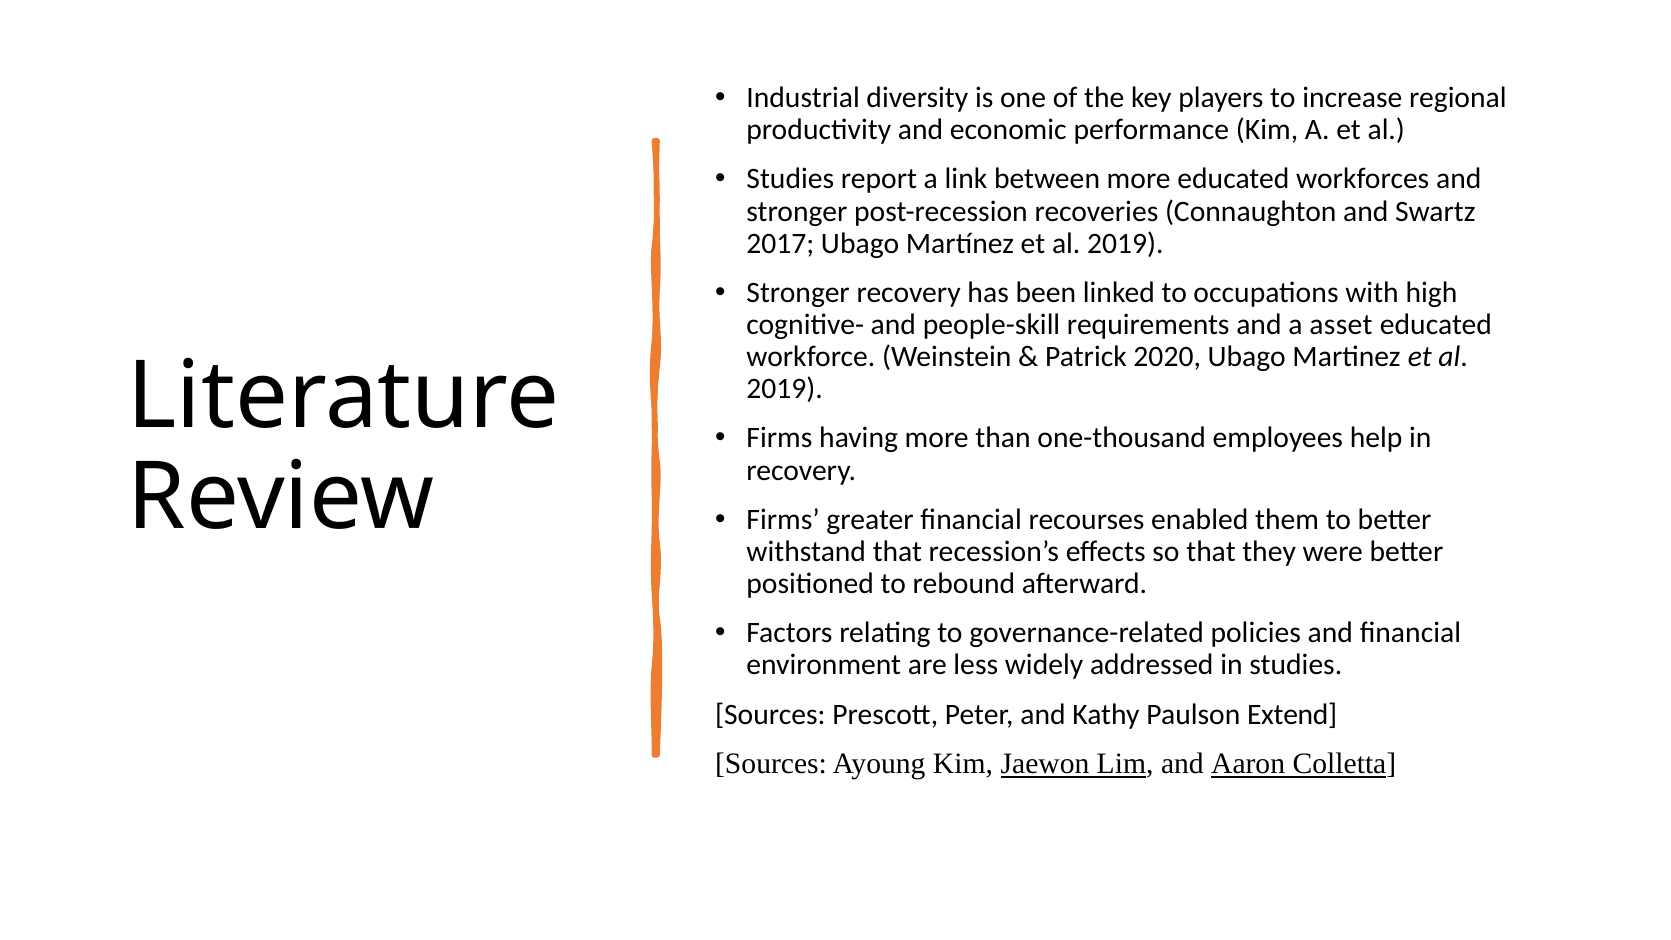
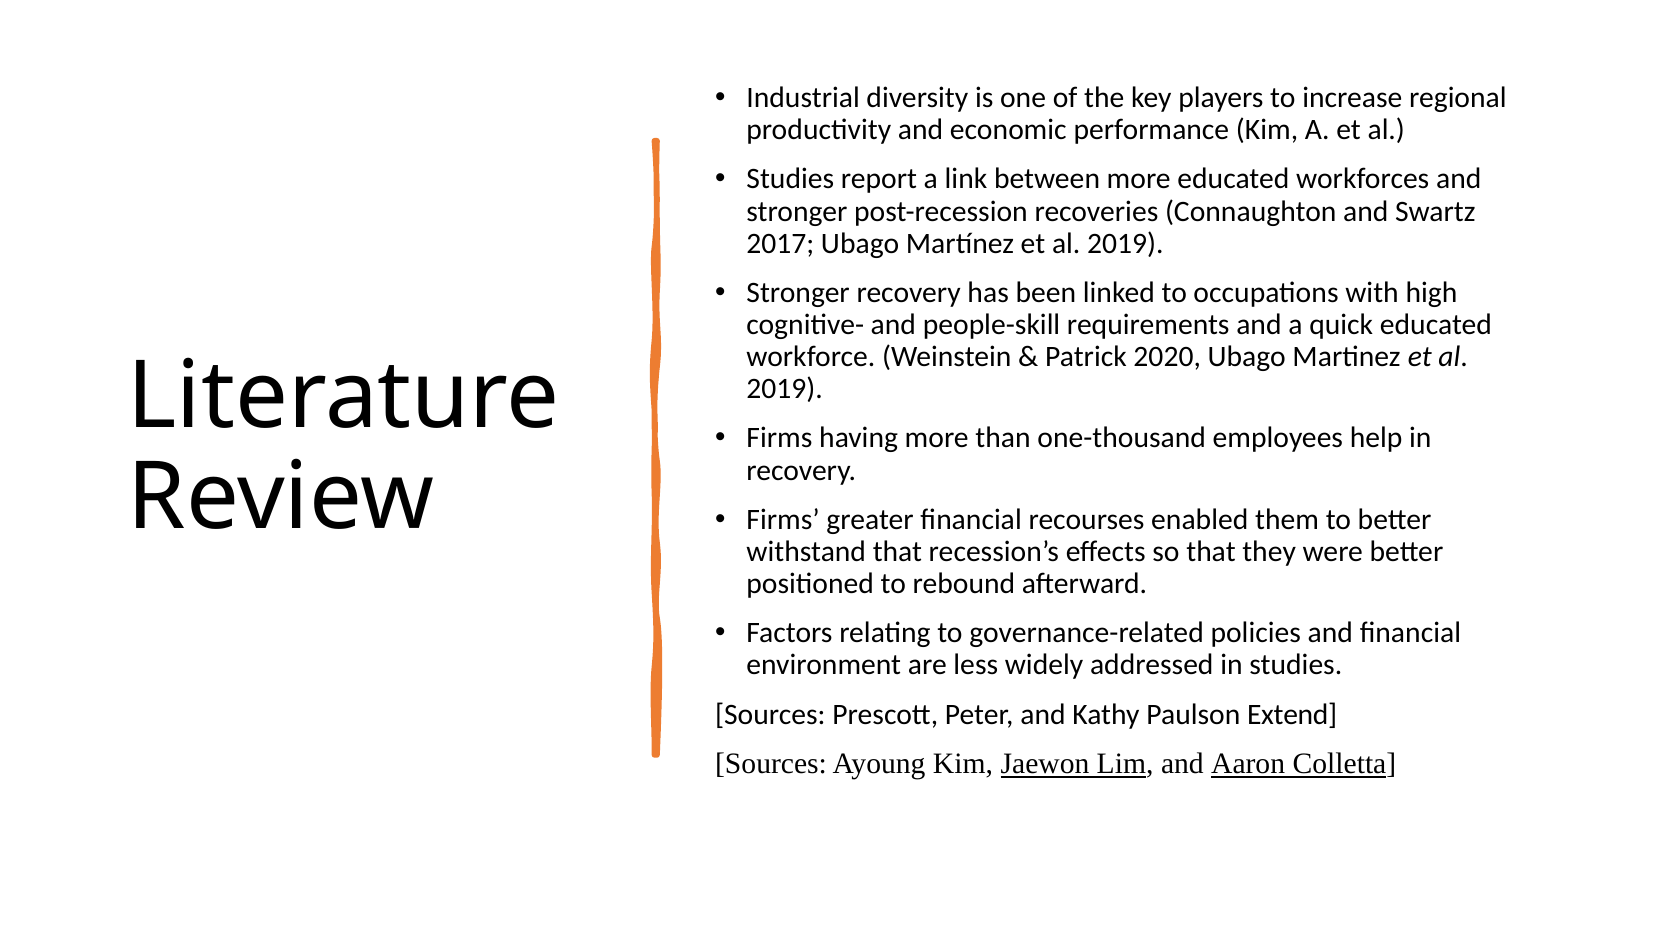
asset: asset -> quick
